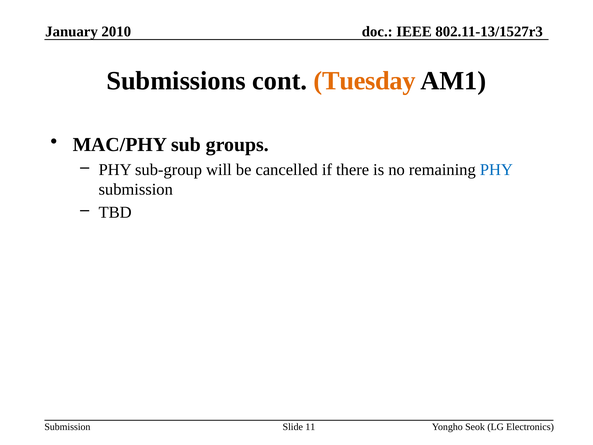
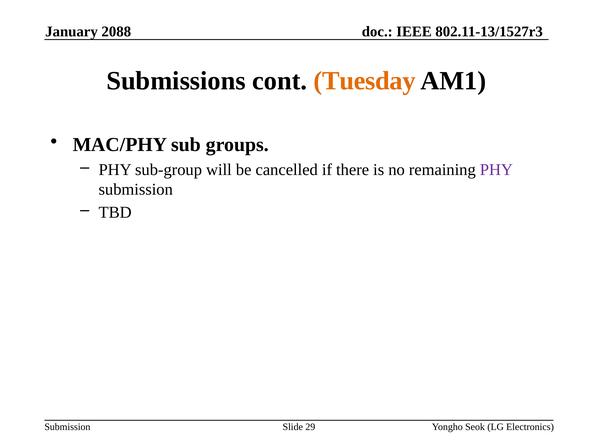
2010: 2010 -> 2088
PHY at (496, 170) colour: blue -> purple
11: 11 -> 29
